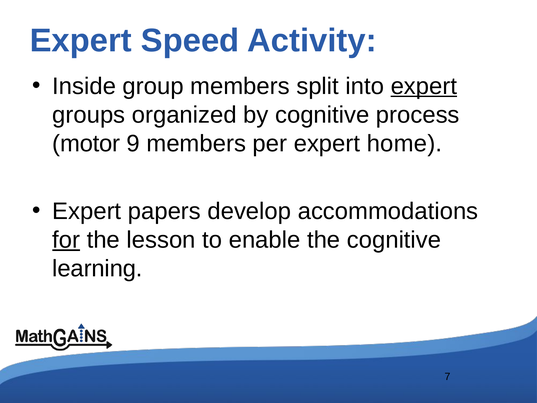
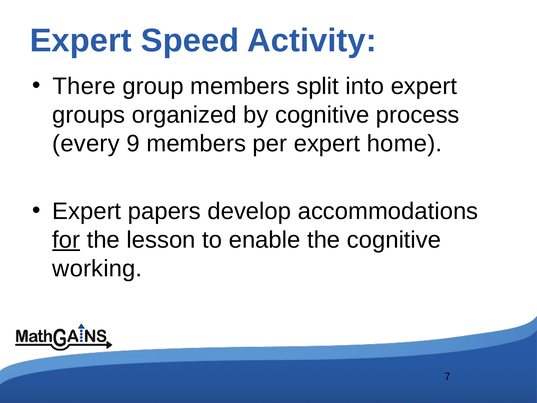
Inside: Inside -> There
expert at (424, 86) underline: present -> none
motor: motor -> every
learning: learning -> working
